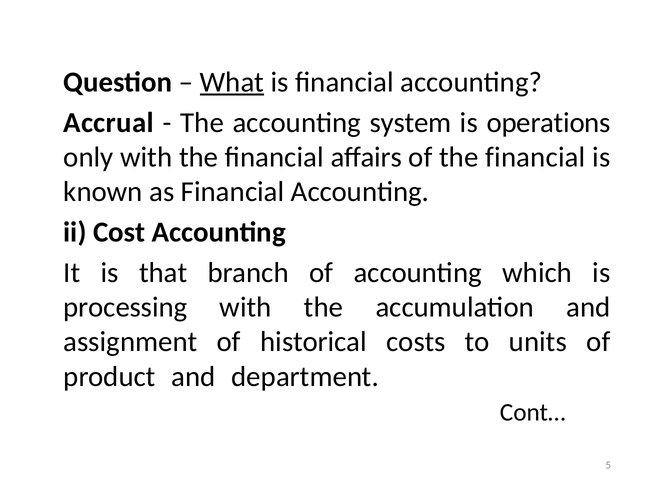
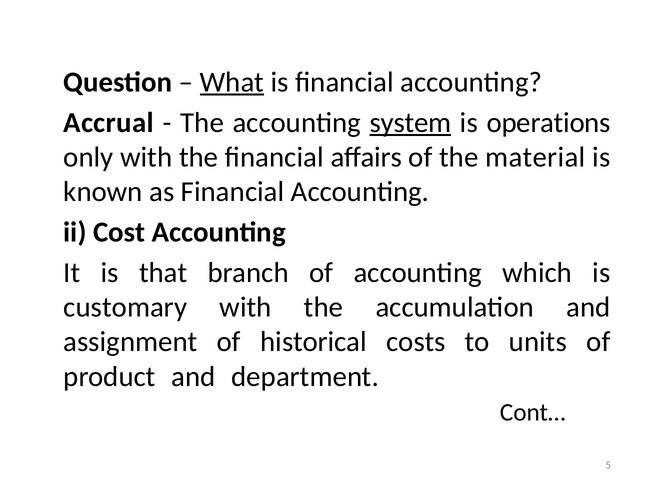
system underline: none -> present
of the financial: financial -> material
processing: processing -> customary
